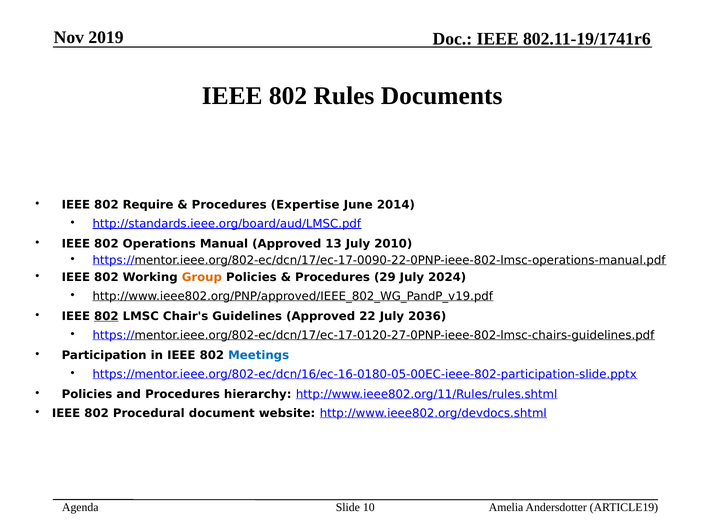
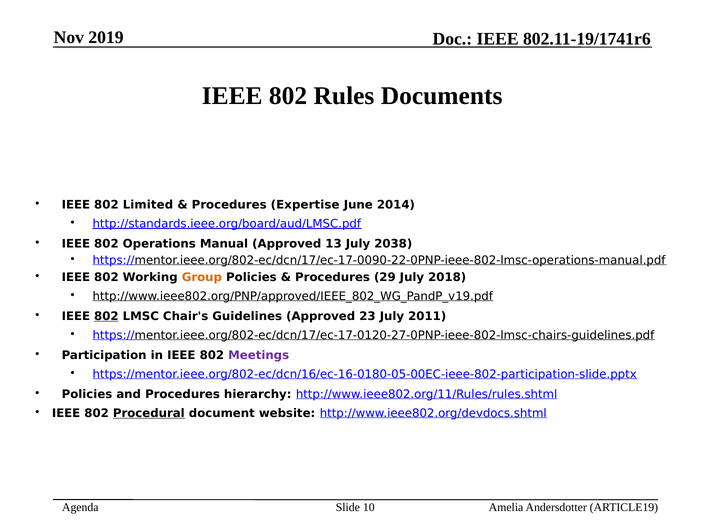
Require: Require -> Limited
2010: 2010 -> 2038
2024: 2024 -> 2018
22: 22 -> 23
2036: 2036 -> 2011
Meetings colour: blue -> purple
Procedural underline: none -> present
